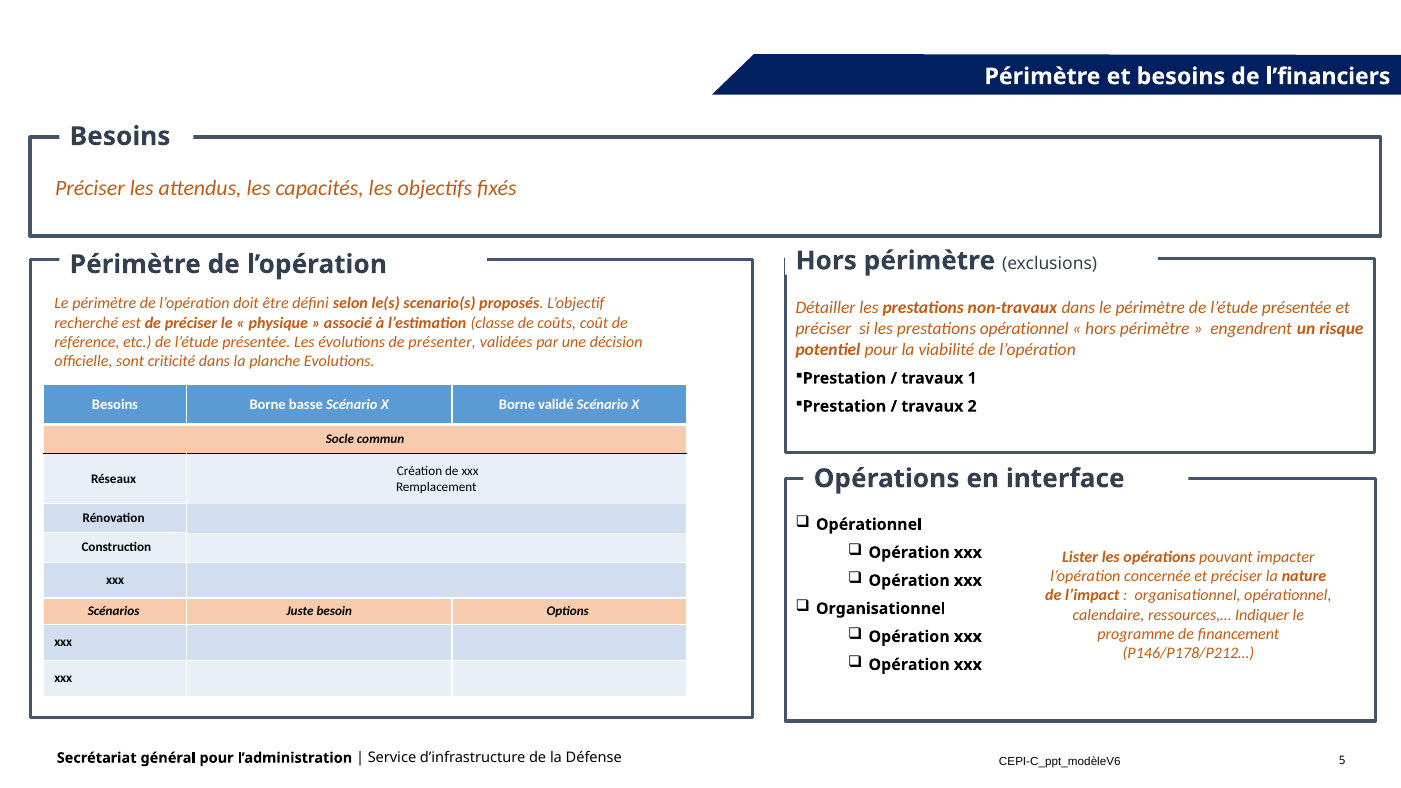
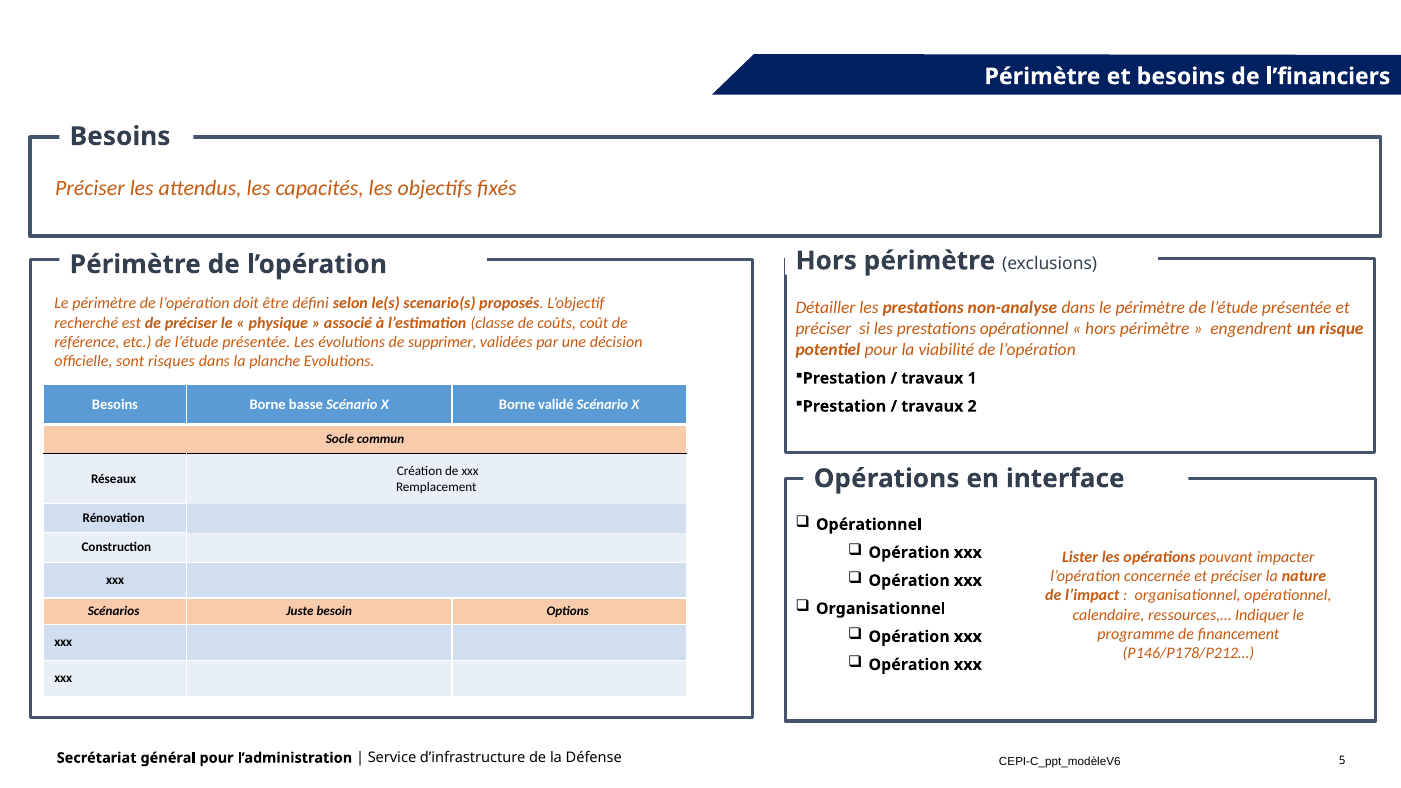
non-travaux: non-travaux -> non-analyse
présenter: présenter -> supprimer
criticité: criticité -> risques
